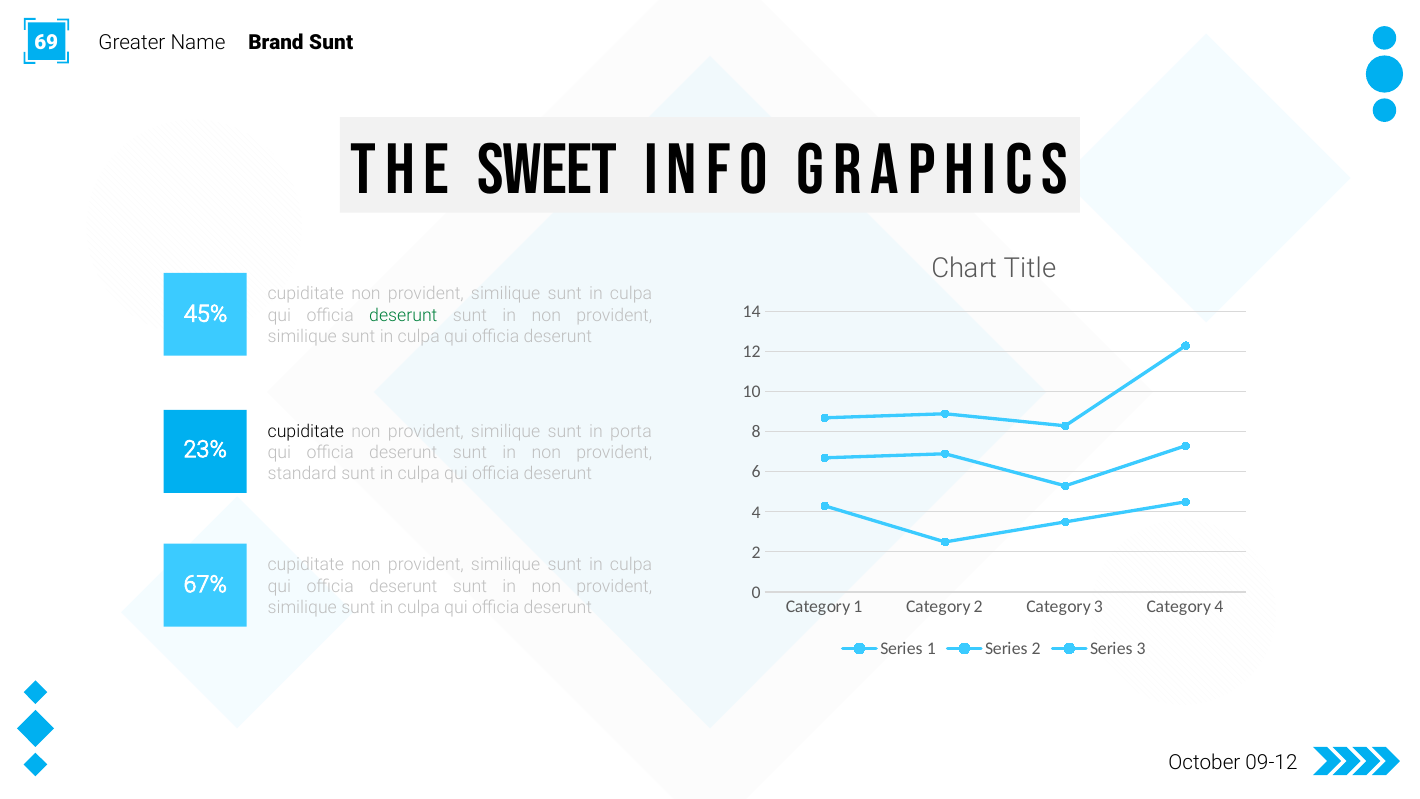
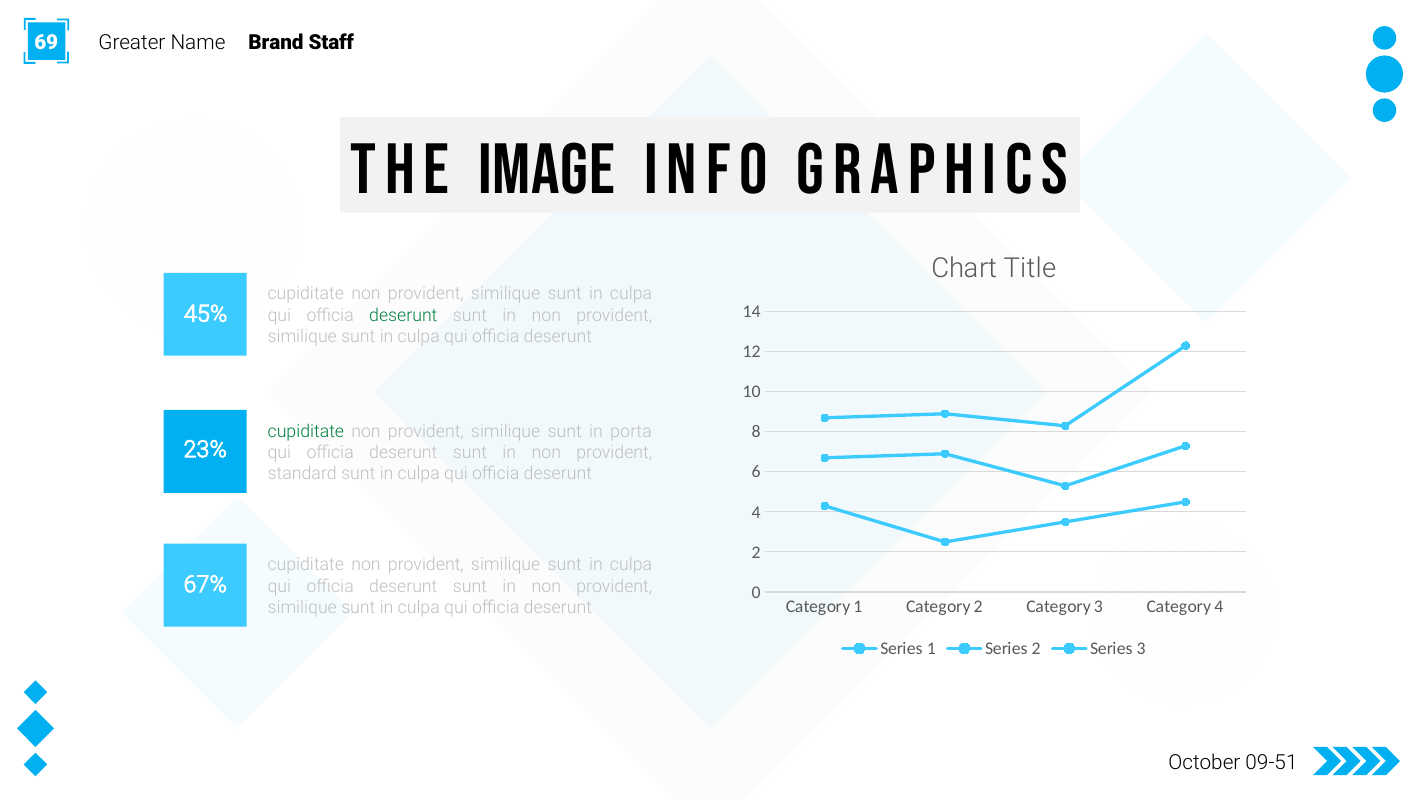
Brand Sunt: Sunt -> Staff
sweet: sweet -> image
cupiditate at (306, 431) colour: black -> green
09-12: 09-12 -> 09-51
